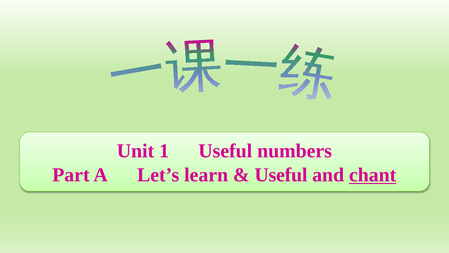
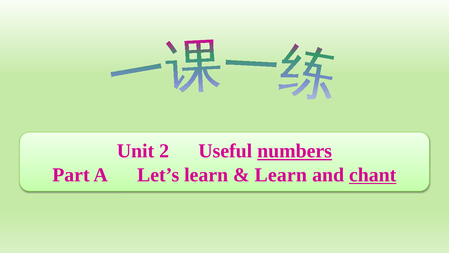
1: 1 -> 2
numbers underline: none -> present
Useful at (281, 175): Useful -> Learn
